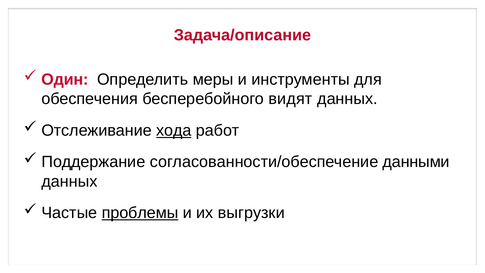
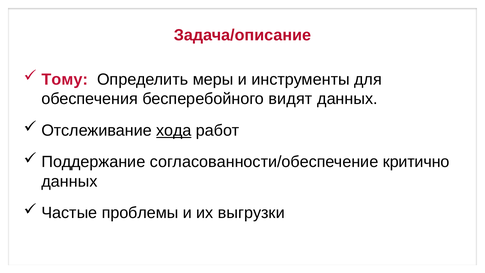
Один: Один -> Тому
данными: данными -> критично
проблемы underline: present -> none
